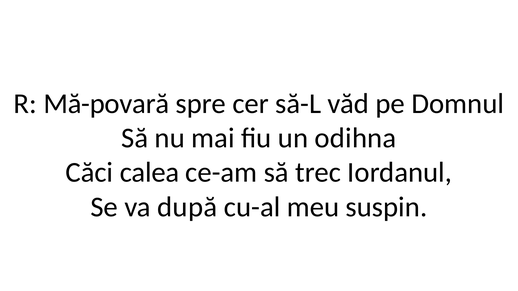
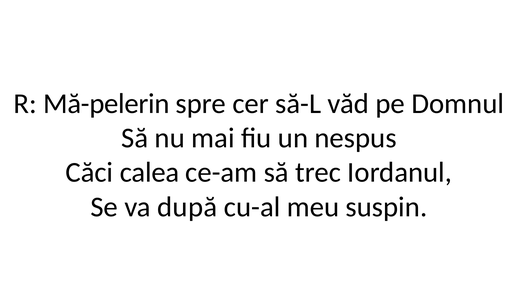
Mă-povară: Mă-povară -> Mă-pelerin
odihna: odihna -> nespus
